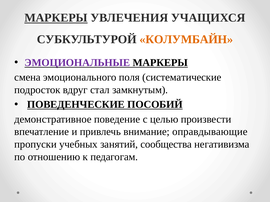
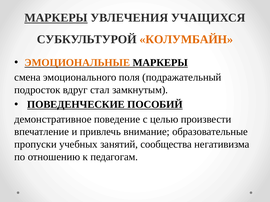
ЭМОЦИОНАЛЬНЫЕ colour: purple -> orange
систематические: систематические -> подражательный
оправдывающие: оправдывающие -> образовательные
